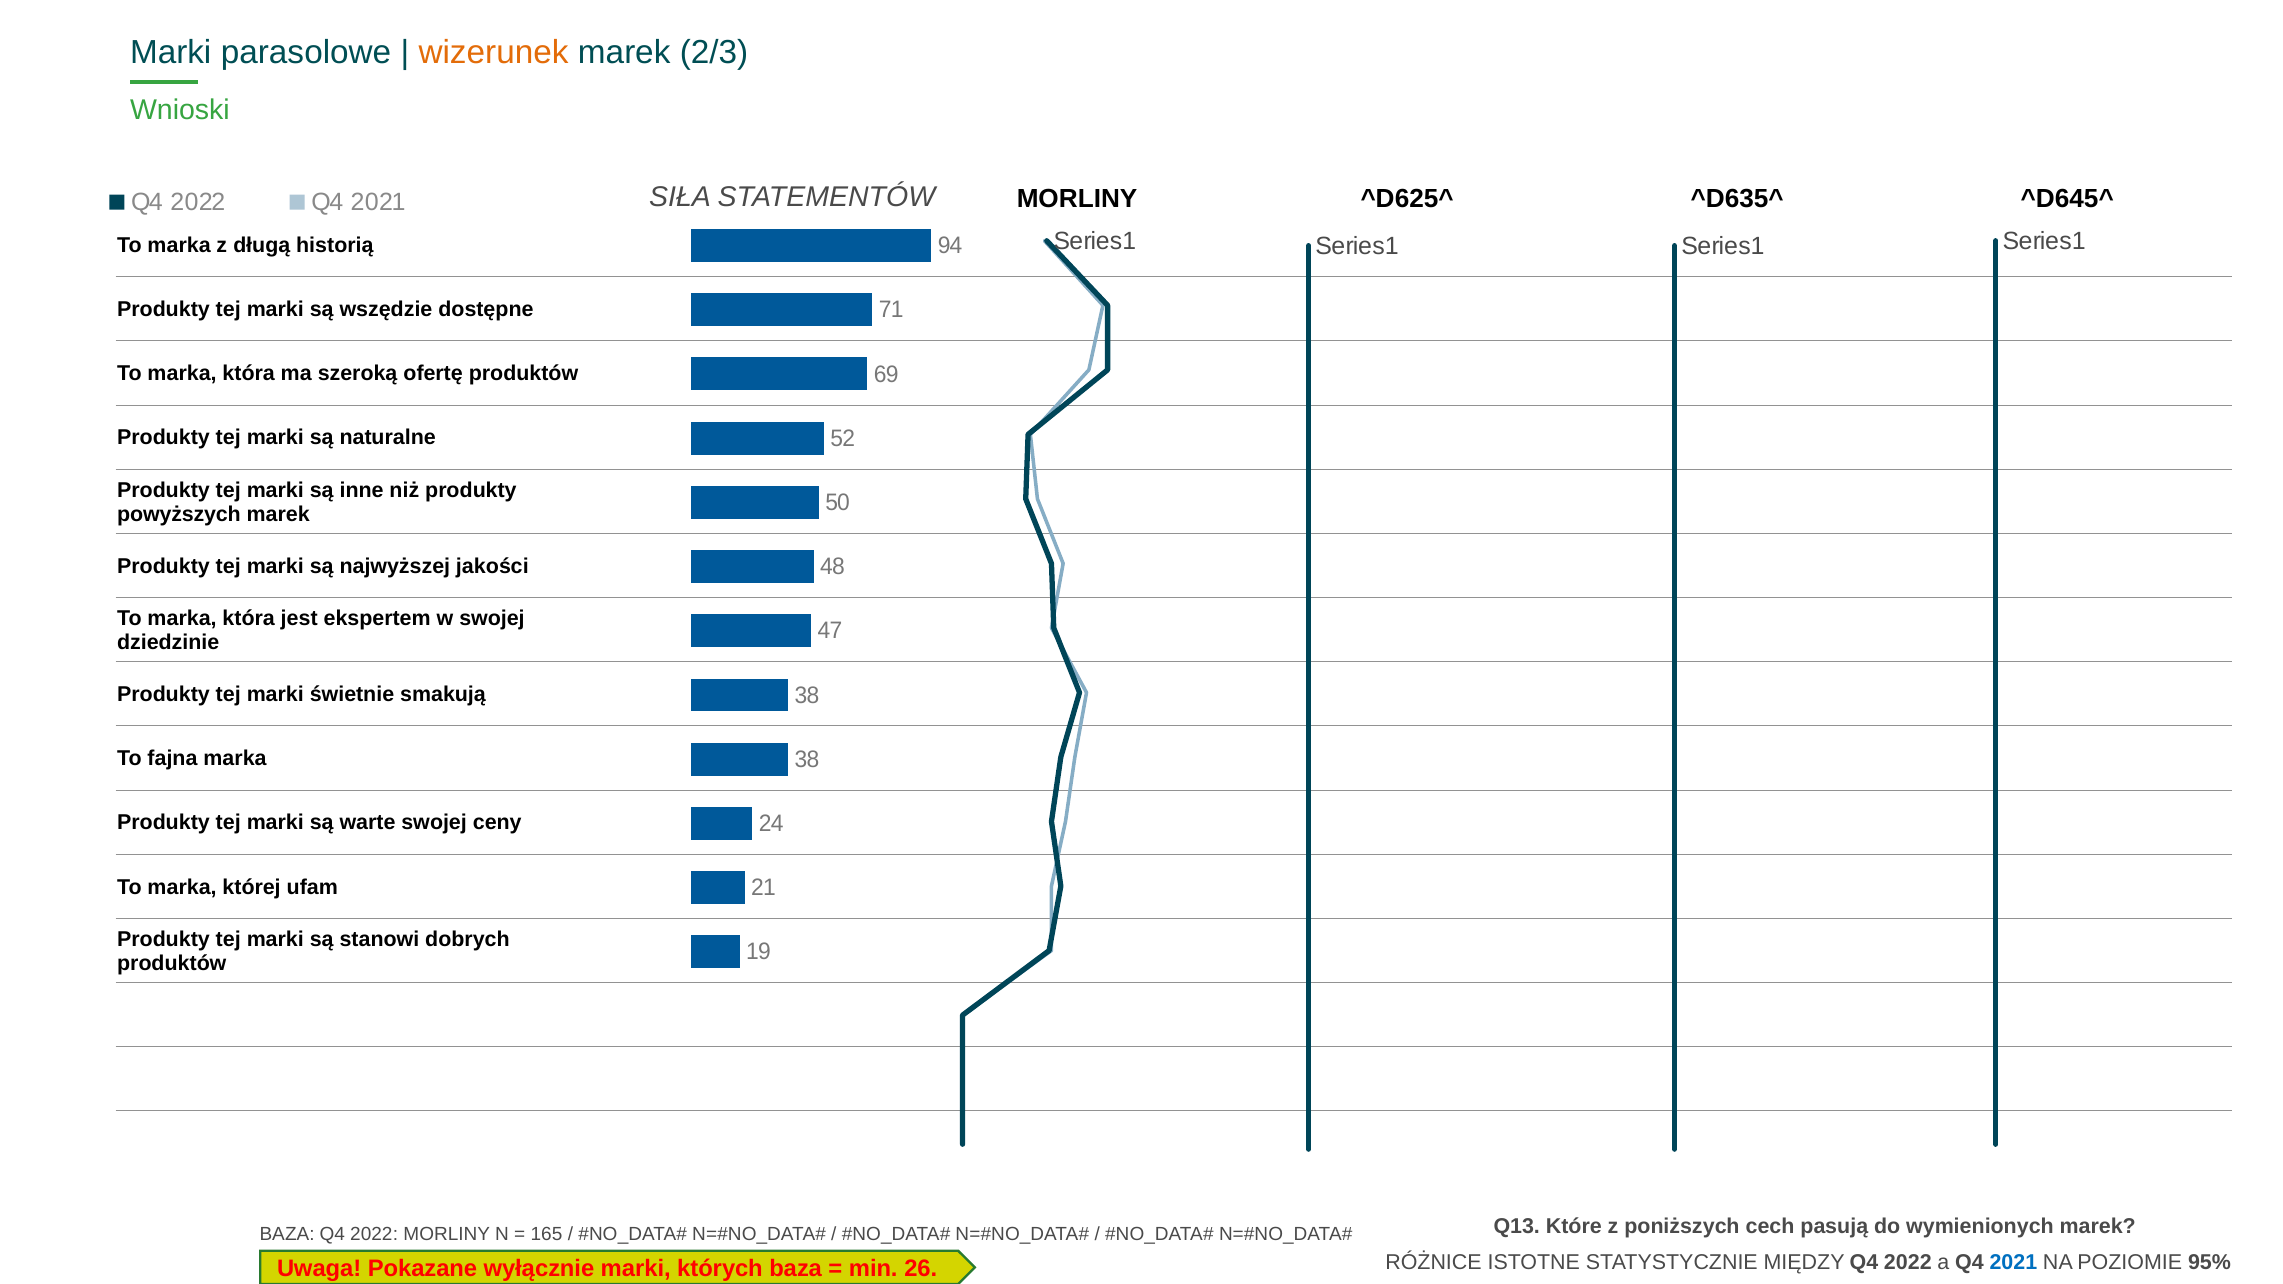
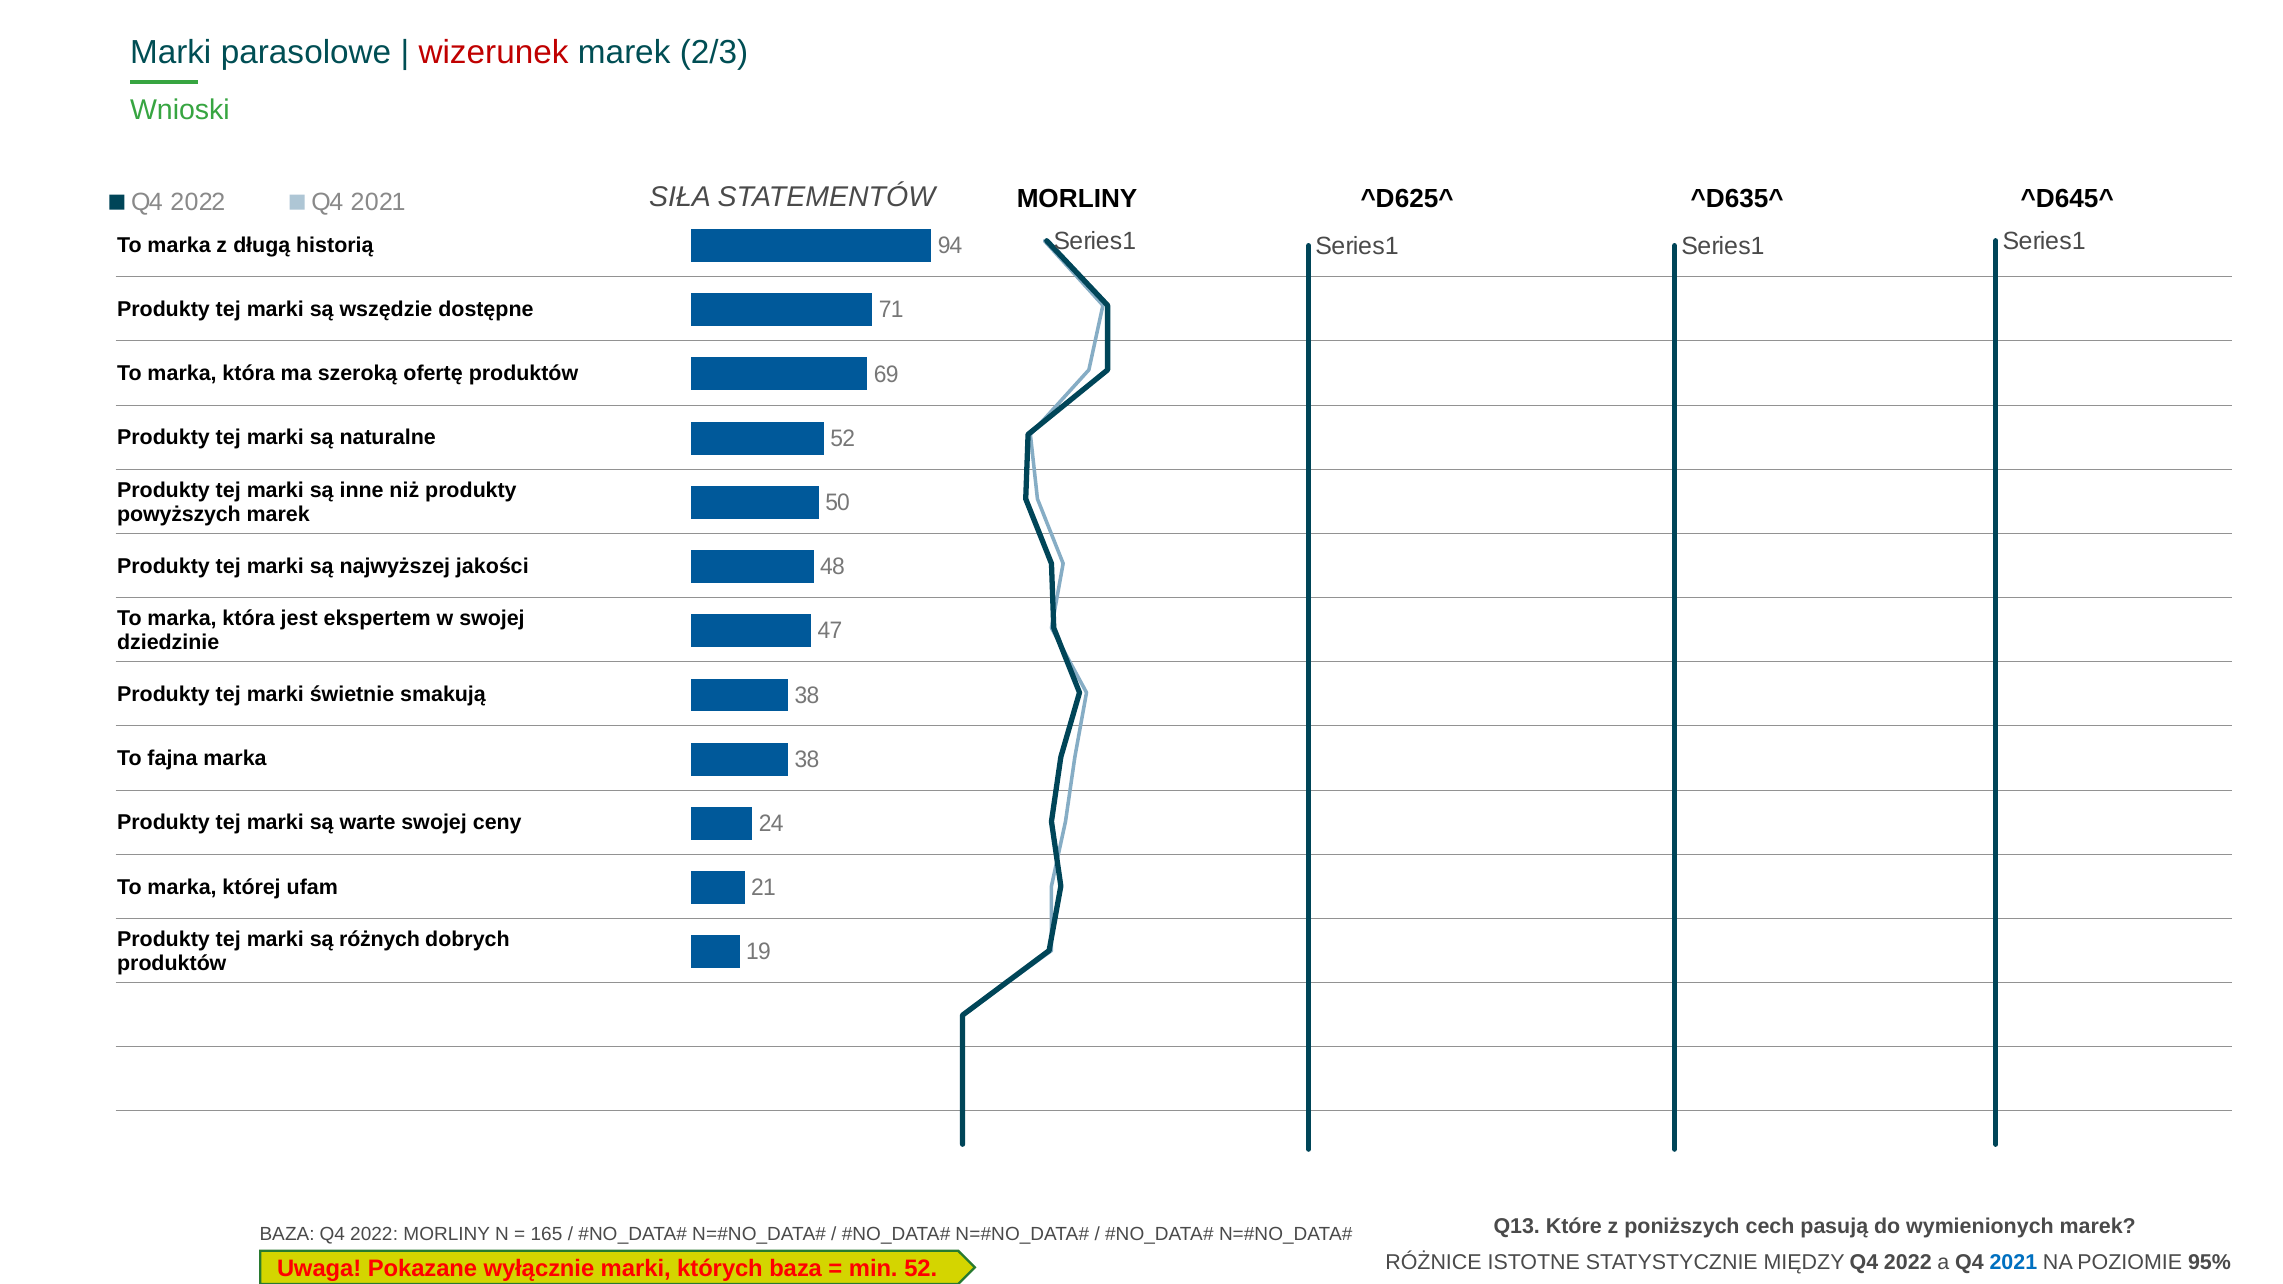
wizerunek colour: orange -> red
stanowi: stanowi -> różnych
min 26: 26 -> 52
